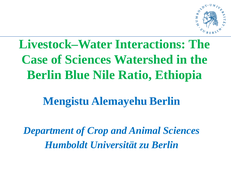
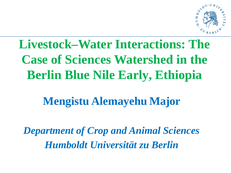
Ratio: Ratio -> Early
Alemayehu Berlin: Berlin -> Major
